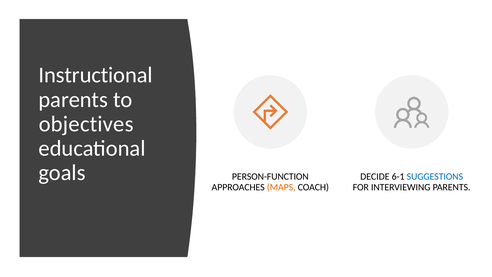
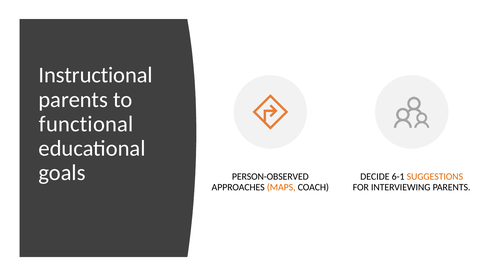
objectives: objectives -> functional
PERSON-FUNCTION: PERSON-FUNCTION -> PERSON-OBSERVED
SUGGESTIONS colour: blue -> orange
